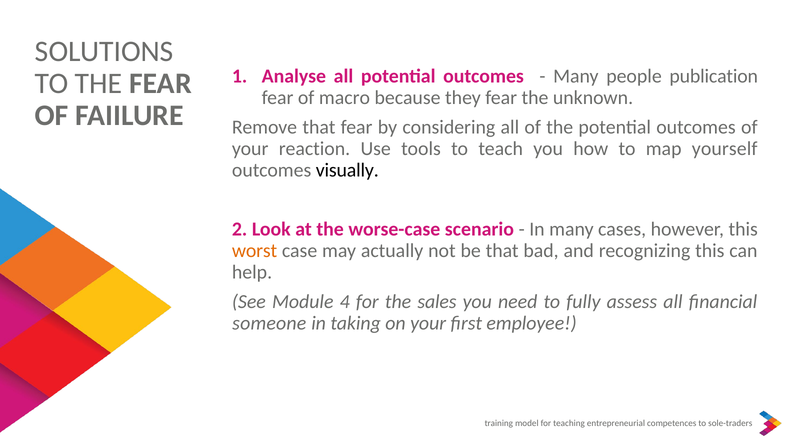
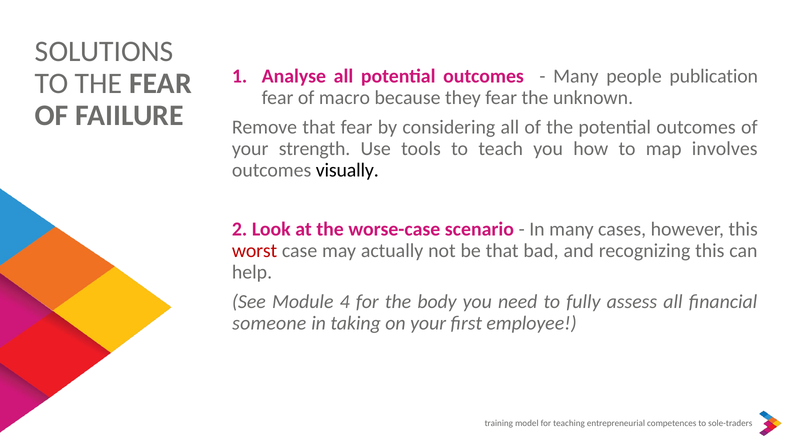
reaction: reaction -> strength
yourself: yourself -> involves
worst colour: orange -> red
sales: sales -> body
